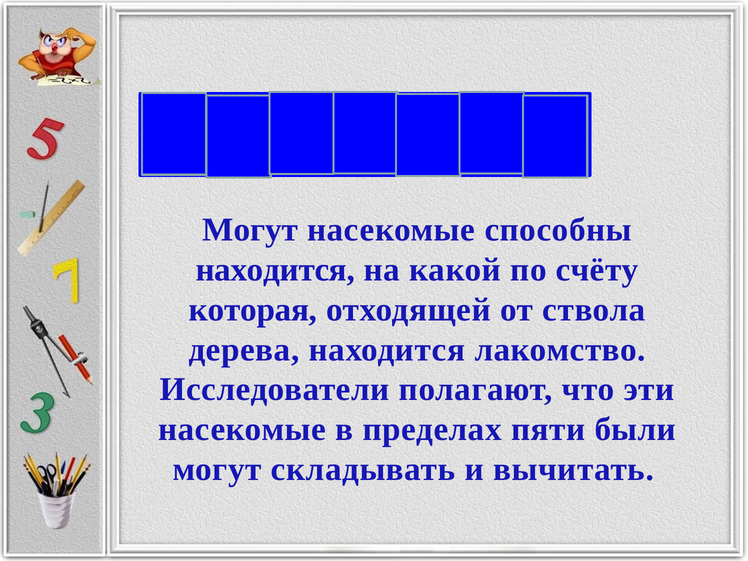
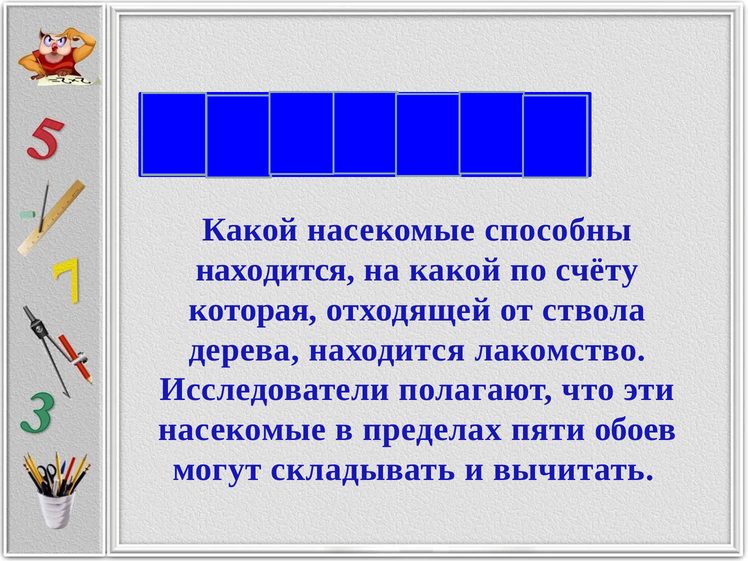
Могут at (250, 230): Могут -> Какой
были: были -> обоев
